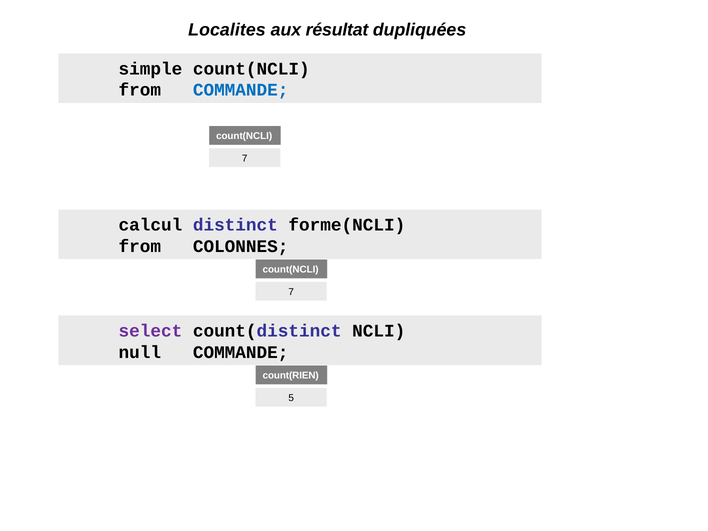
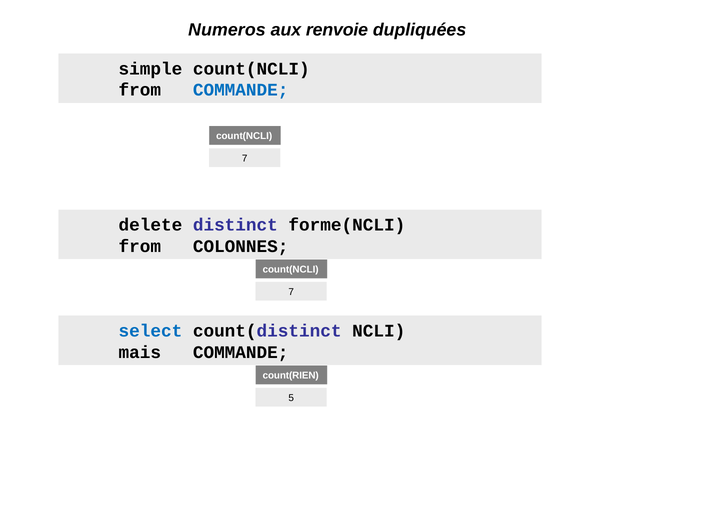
Localites: Localites -> Numeros
résultat: résultat -> renvoie
calcul: calcul -> delete
select colour: purple -> blue
null: null -> mais
